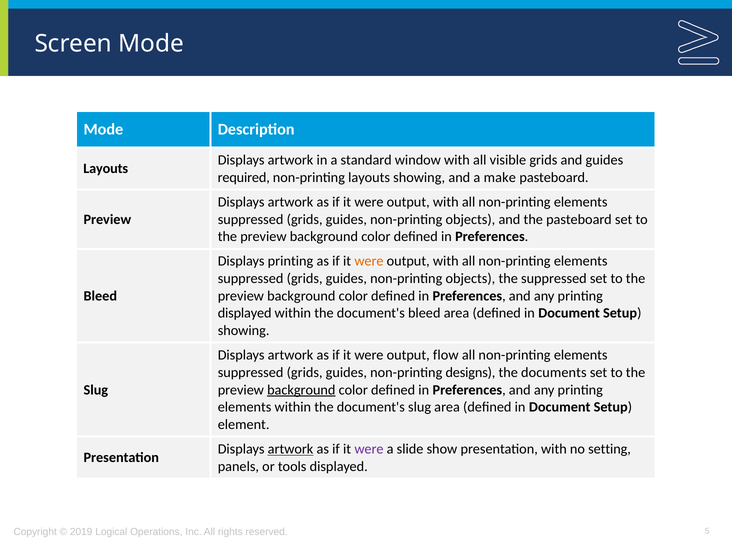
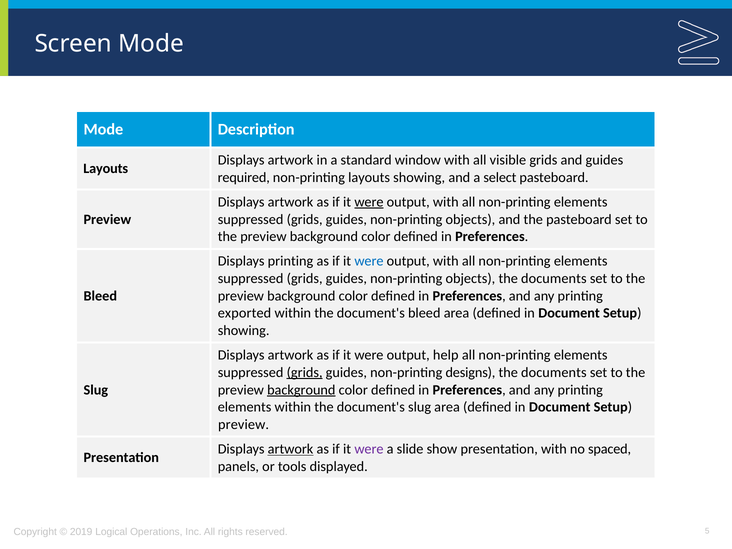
make: make -> select
were at (369, 202) underline: none -> present
were at (369, 261) colour: orange -> blue
objects the suppressed: suppressed -> documents
displayed at (245, 313): displayed -> exported
flow: flow -> help
grids at (305, 372) underline: none -> present
element at (244, 424): element -> preview
setting: setting -> spaced
